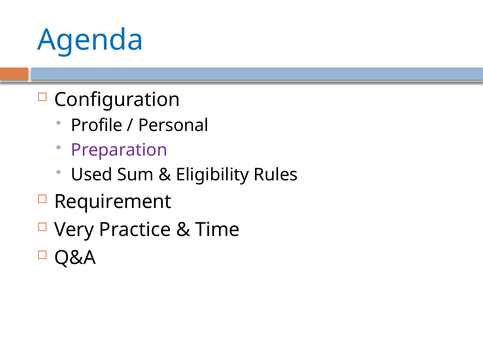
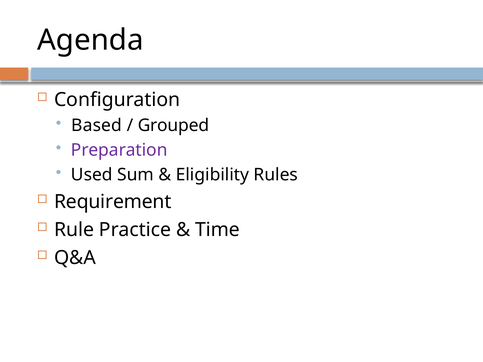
Agenda colour: blue -> black
Profile: Profile -> Based
Personal: Personal -> Grouped
Very: Very -> Rule
